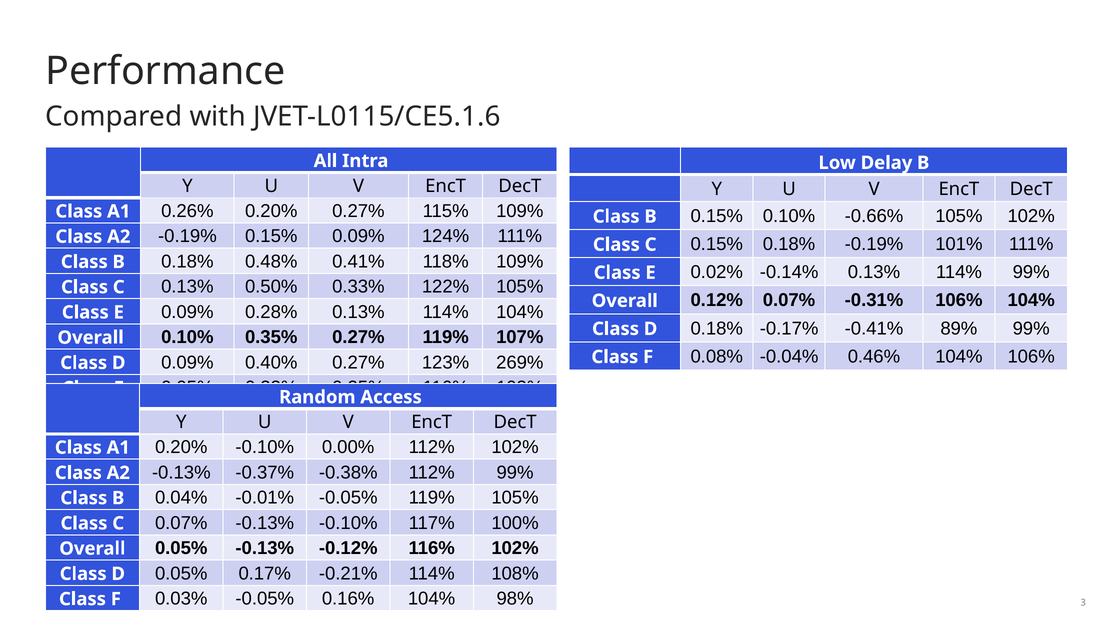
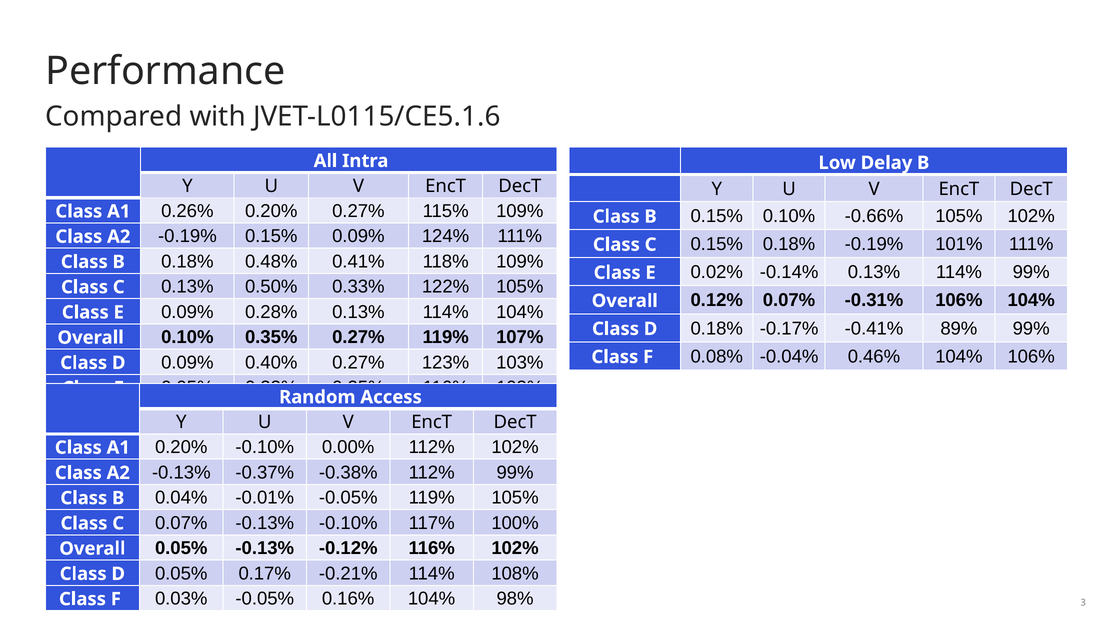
123% 269%: 269% -> 103%
